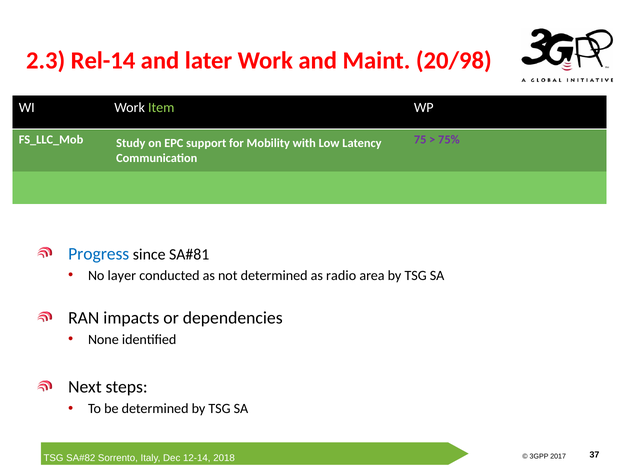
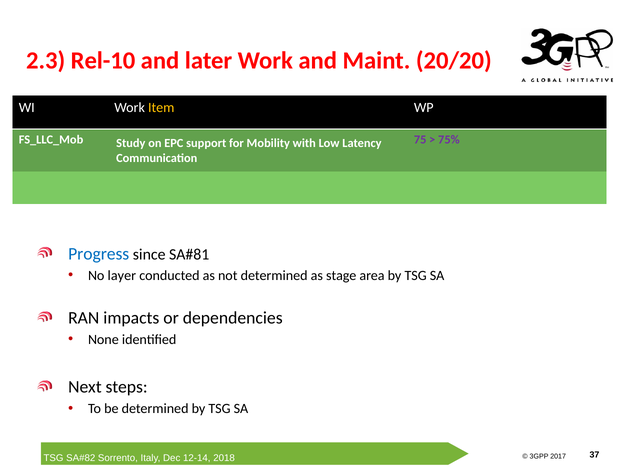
Rel-14: Rel-14 -> Rel-10
20/98: 20/98 -> 20/20
Item colour: light green -> yellow
radio: radio -> stage
